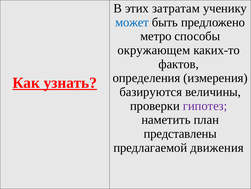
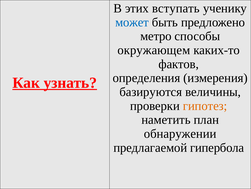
затратам: затратам -> вступать
гипотез colour: purple -> orange
представлены: представлены -> обнаружении
движения: движения -> гипербола
